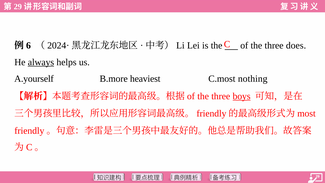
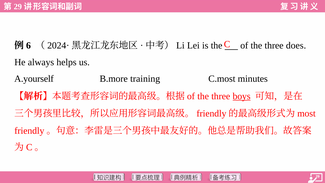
always underline: present -> none
heaviest: heaviest -> training
nothing: nothing -> minutes
